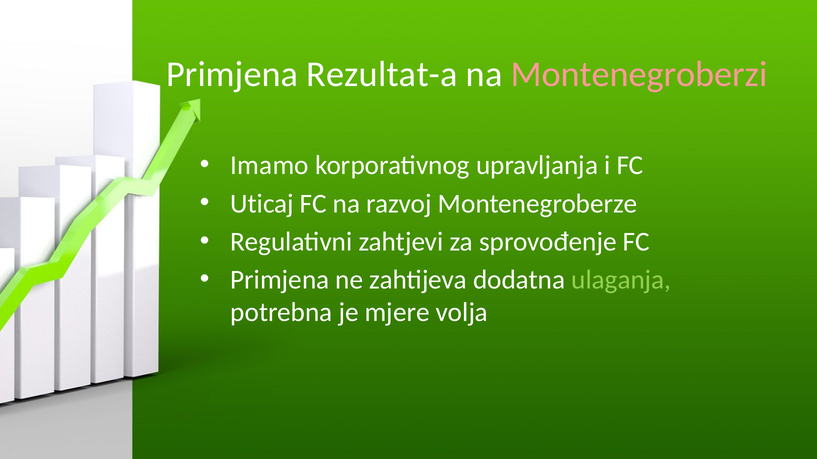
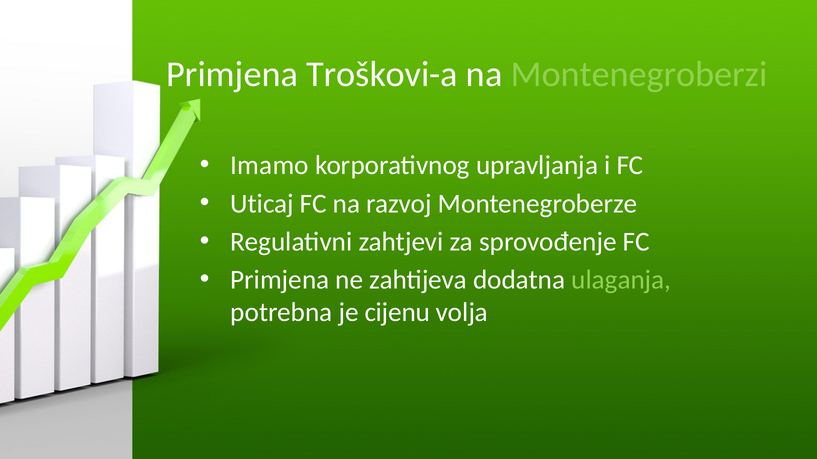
Rezultat-a: Rezultat-a -> Troškovi-a
Montenegroberzi colour: pink -> light green
mjere: mjere -> cijenu
